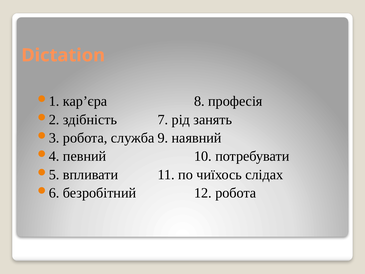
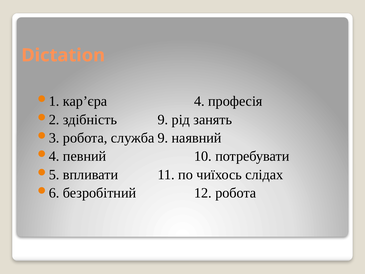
8: 8 -> 4
7: 7 -> 9
